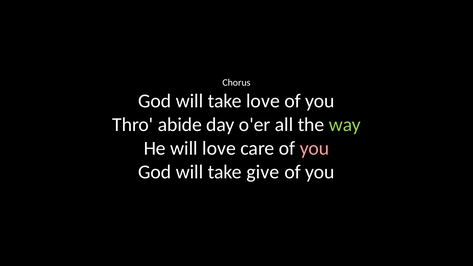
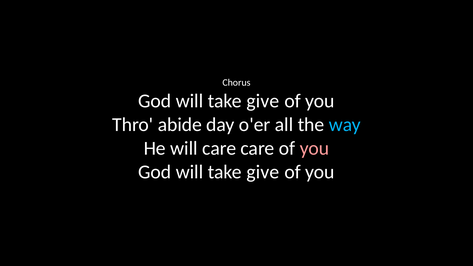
love at (263, 101): love -> give
way colour: light green -> light blue
will love: love -> care
